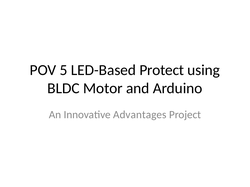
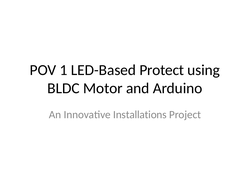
5: 5 -> 1
Advantages: Advantages -> Installations
